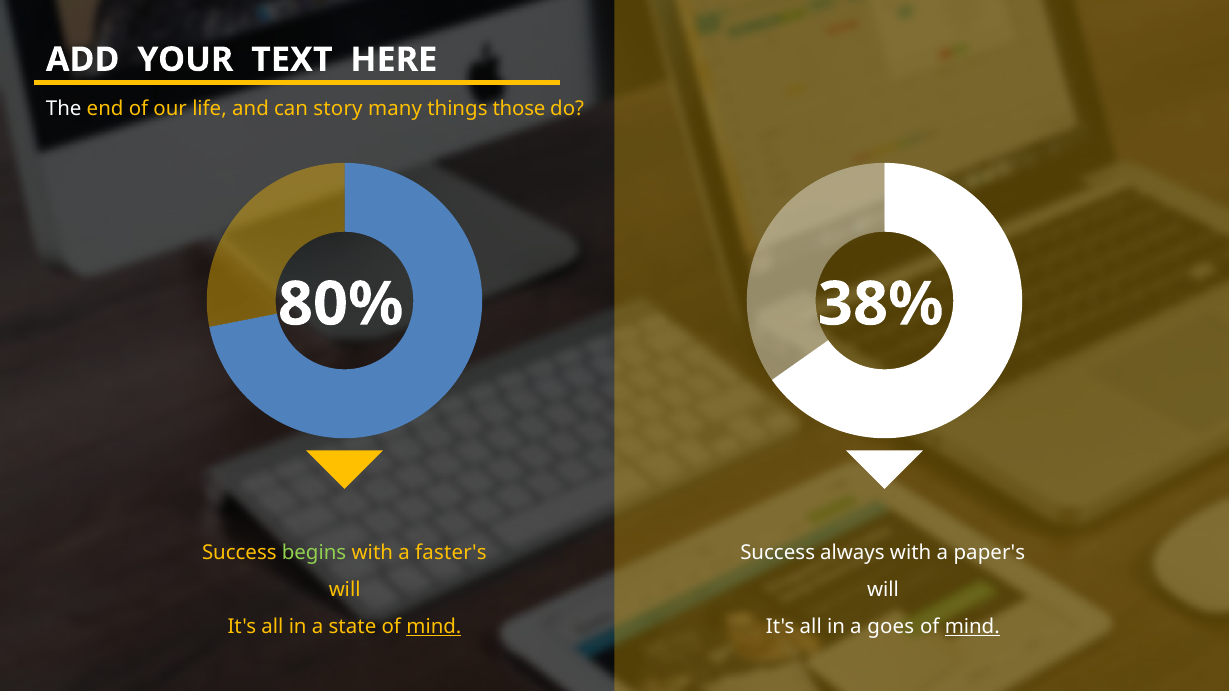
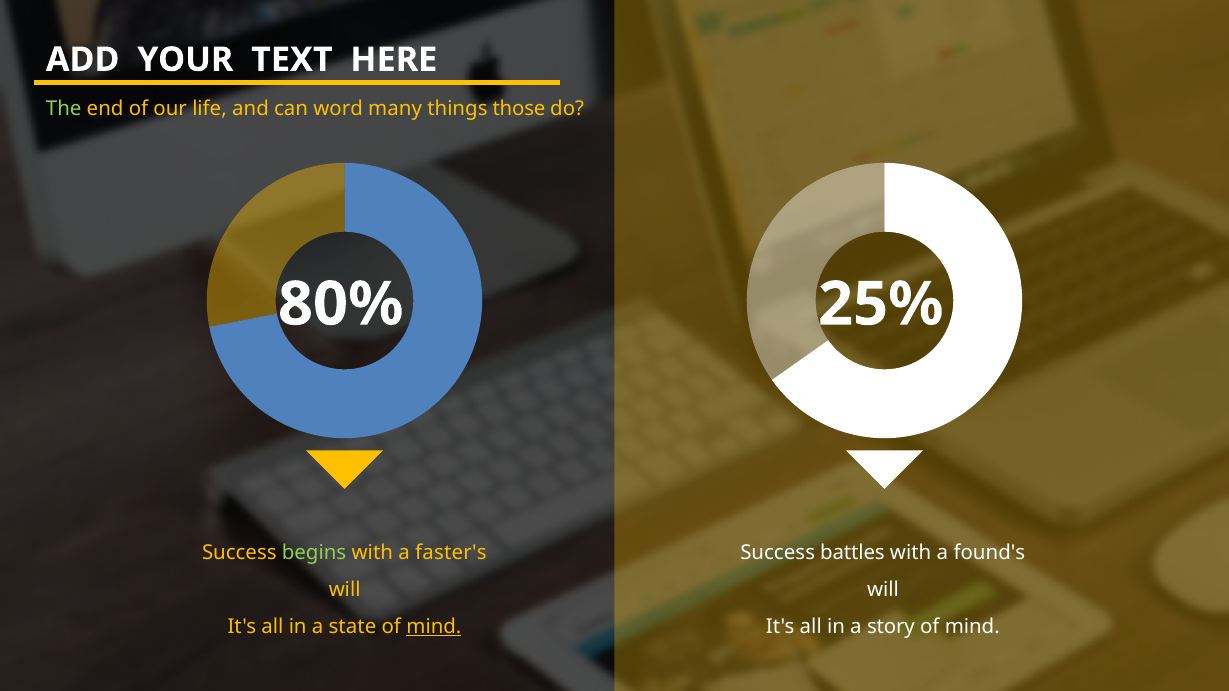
The colour: white -> light green
story: story -> word
38%: 38% -> 25%
always: always -> battles
paper's: paper's -> found's
goes: goes -> story
mind at (972, 627) underline: present -> none
